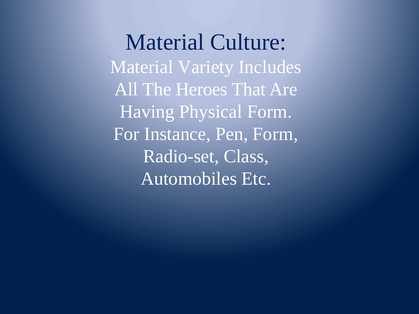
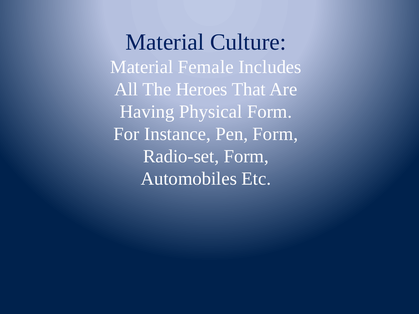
Variety: Variety -> Female
Radio-set Class: Class -> Form
